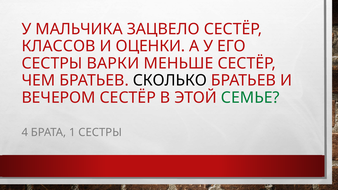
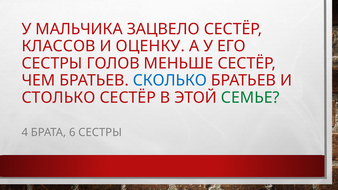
ОЦЕНКИ: ОЦЕНКИ -> ОЦЕНКУ
ВАРКИ: ВАРКИ -> ГОЛОВ
СКОЛЬКО colour: black -> blue
ВЕЧЕРОМ: ВЕЧЕРОМ -> СТОЛЬКО
1: 1 -> 6
